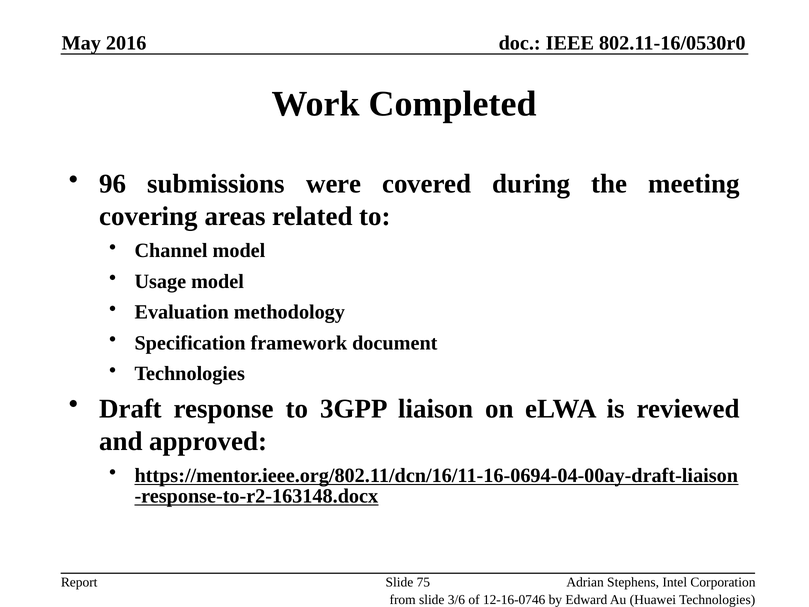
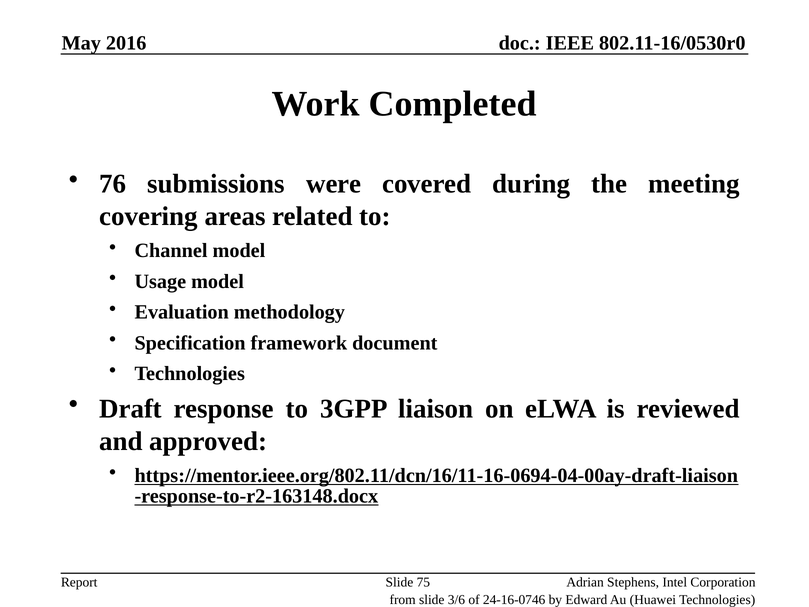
96: 96 -> 76
12-16-0746: 12-16-0746 -> 24-16-0746
